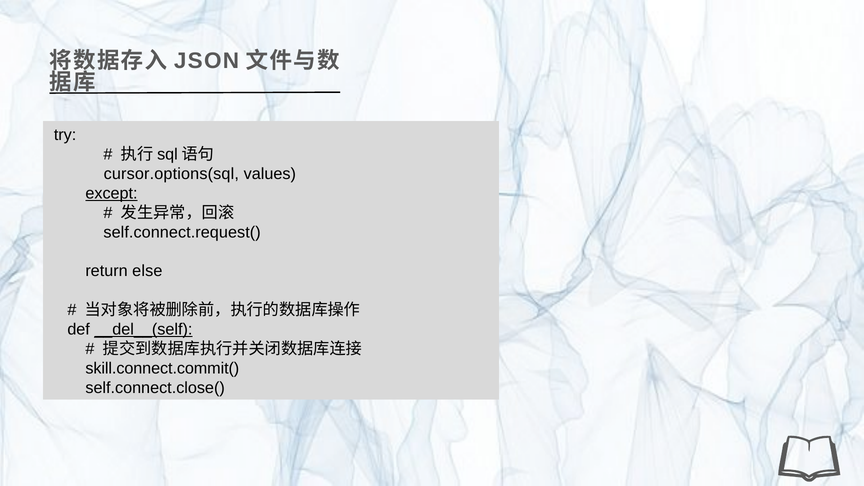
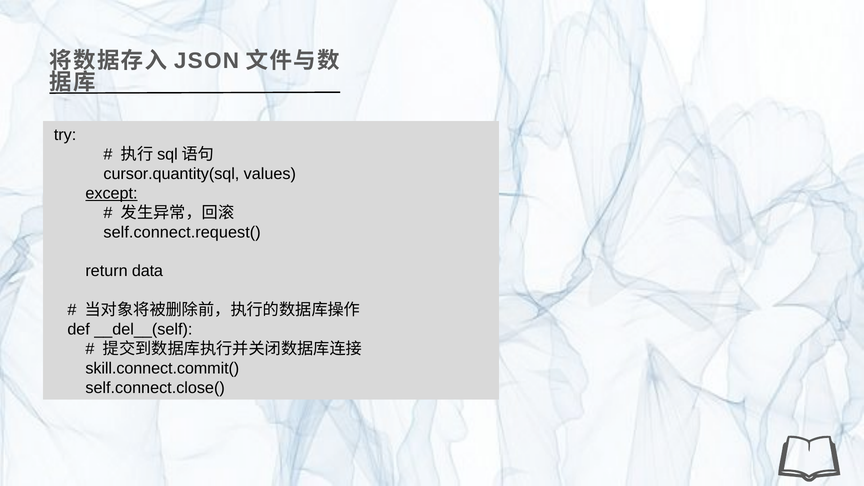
cursor.options(sql: cursor.options(sql -> cursor.quantity(sql
else: else -> data
__del__(self underline: present -> none
